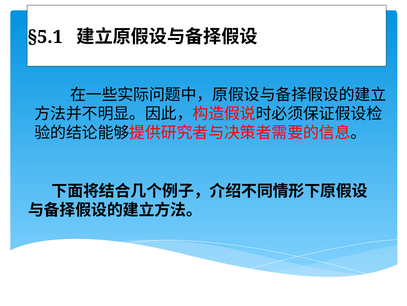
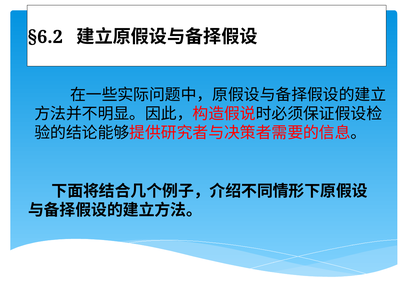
§5.1: §5.1 -> §6.2
